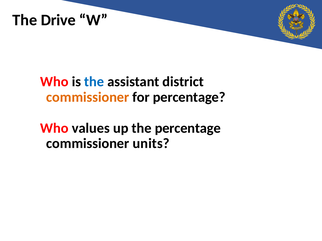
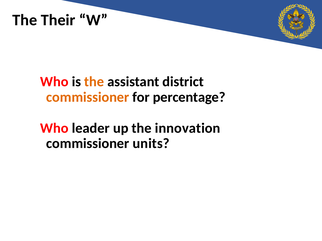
Drive: Drive -> Their
the at (94, 82) colour: blue -> orange
values: values -> leader
the percentage: percentage -> innovation
